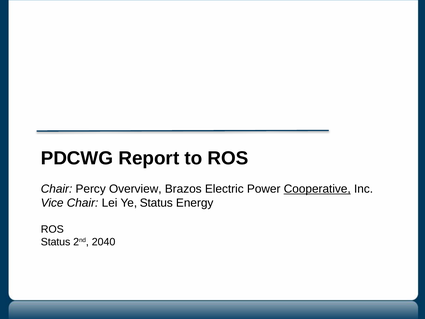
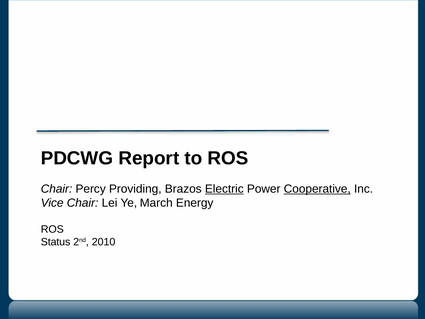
Overview: Overview -> Providing
Electric underline: none -> present
Ye Status: Status -> March
2040: 2040 -> 2010
